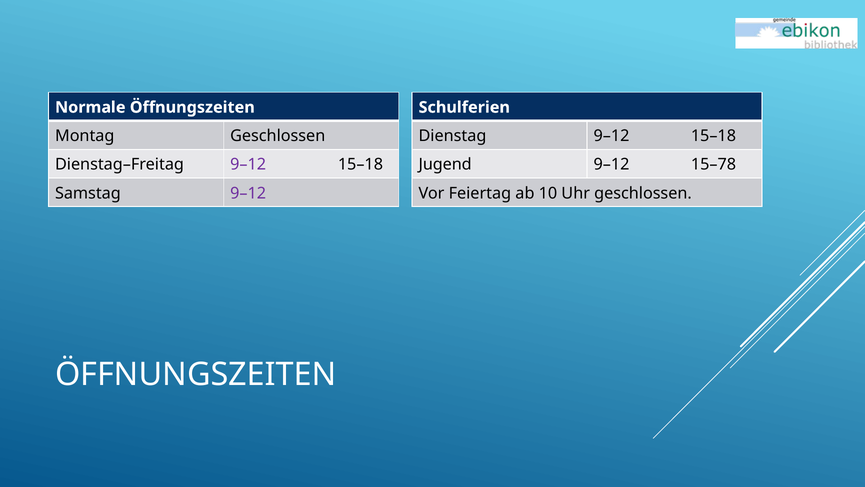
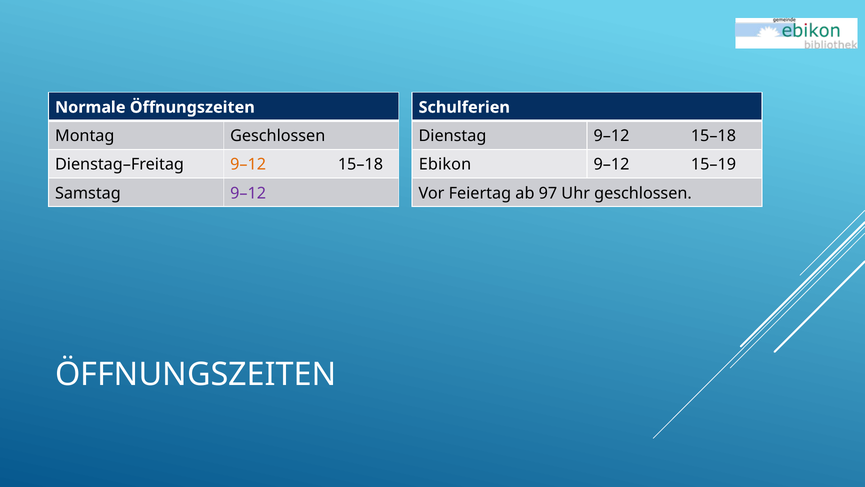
9–12 at (248, 164) colour: purple -> orange
Jugend: Jugend -> Ebikon
15–78: 15–78 -> 15–19
10: 10 -> 97
